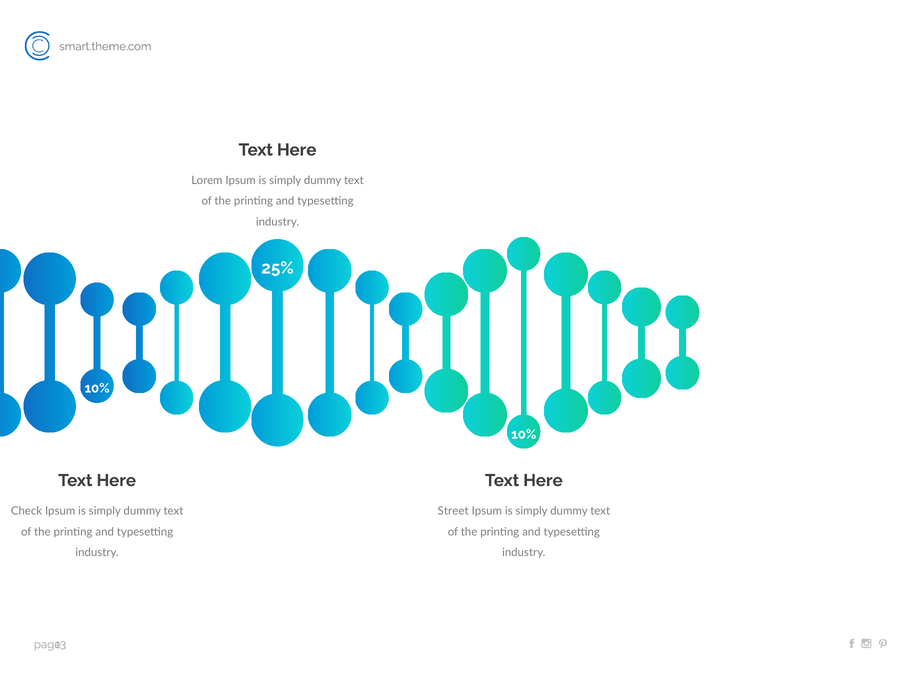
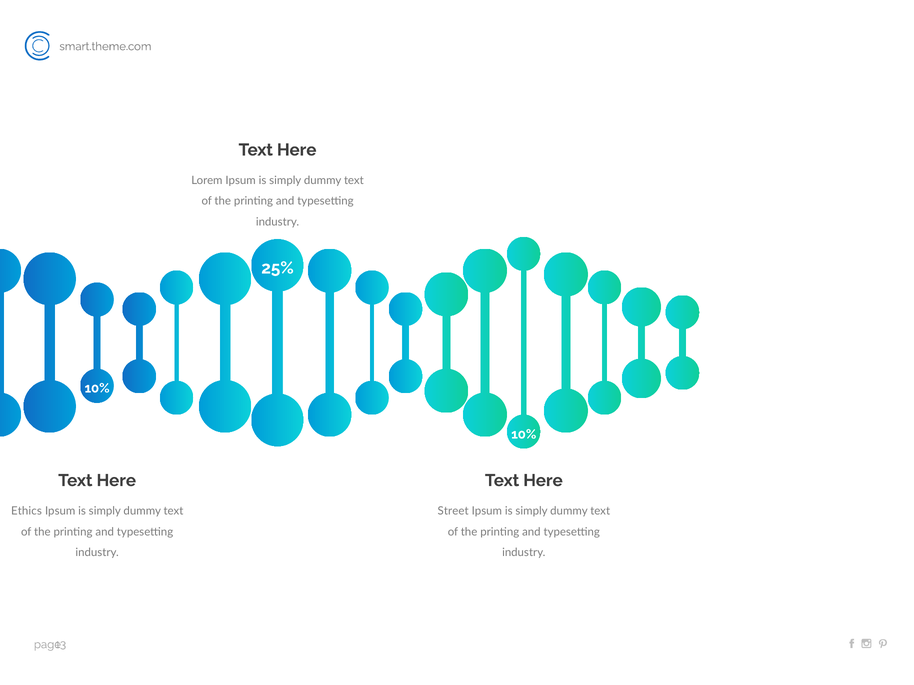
Check: Check -> Ethics
